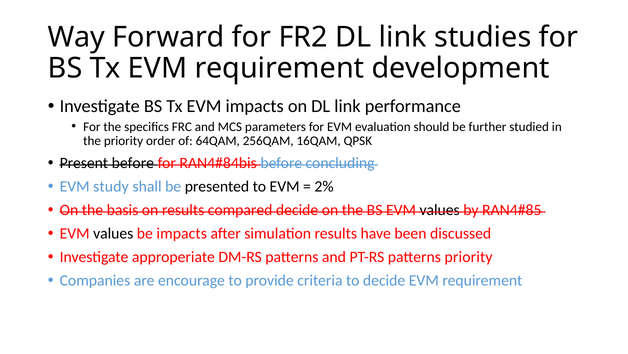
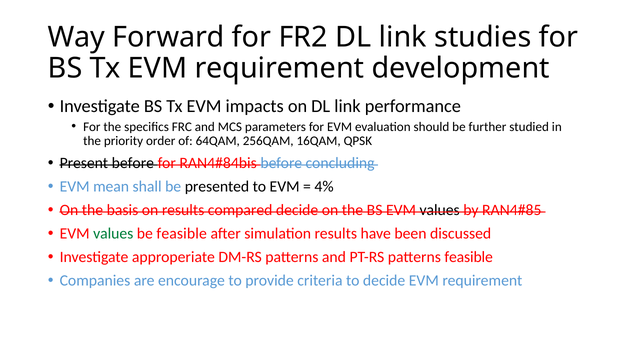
study: study -> mean
2%: 2% -> 4%
values at (113, 233) colour: black -> green
be impacts: impacts -> feasible
patterns priority: priority -> feasible
